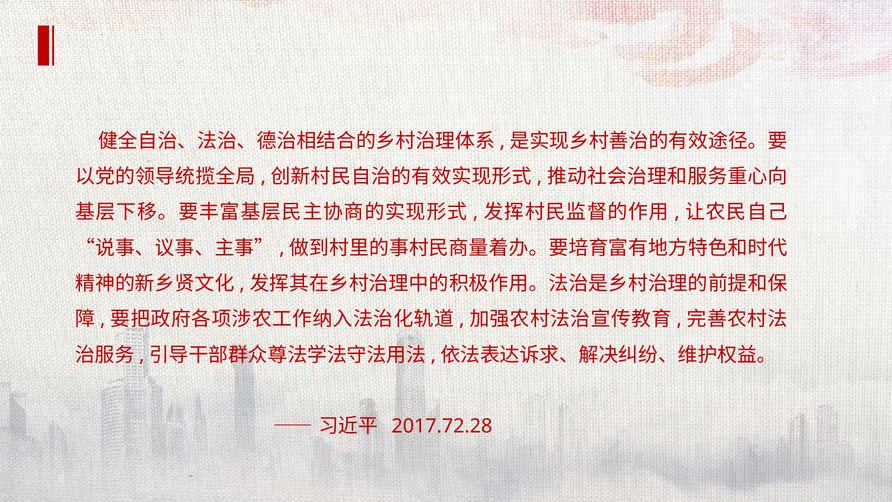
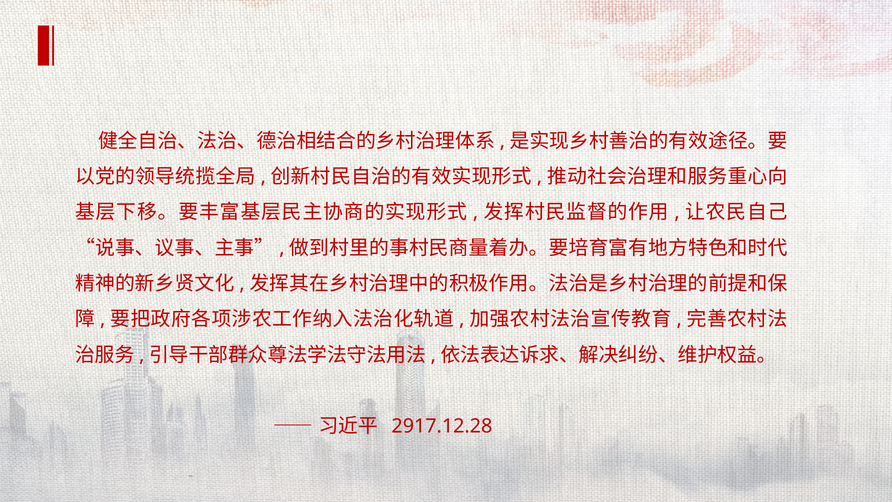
2017.72.28: 2017.72.28 -> 2917.12.28
